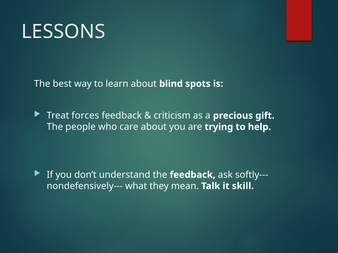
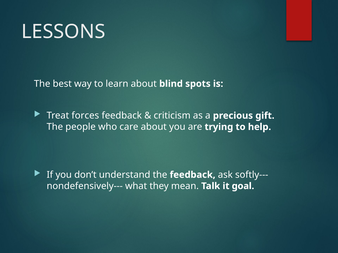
skill: skill -> goal
